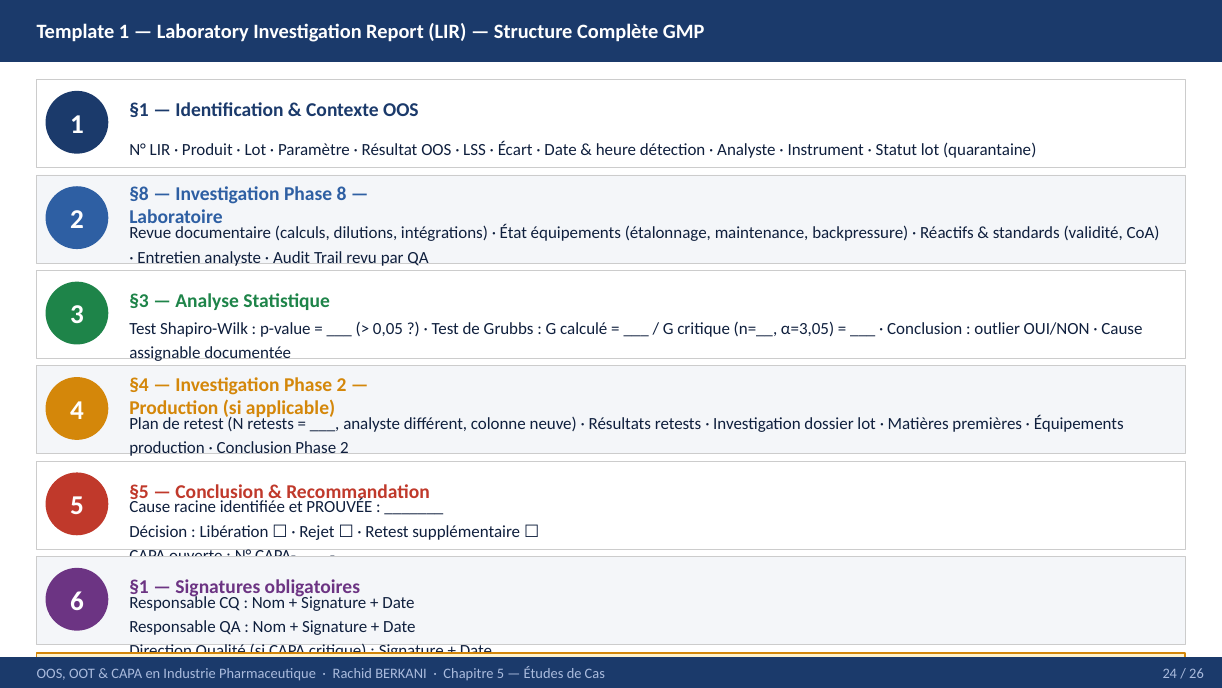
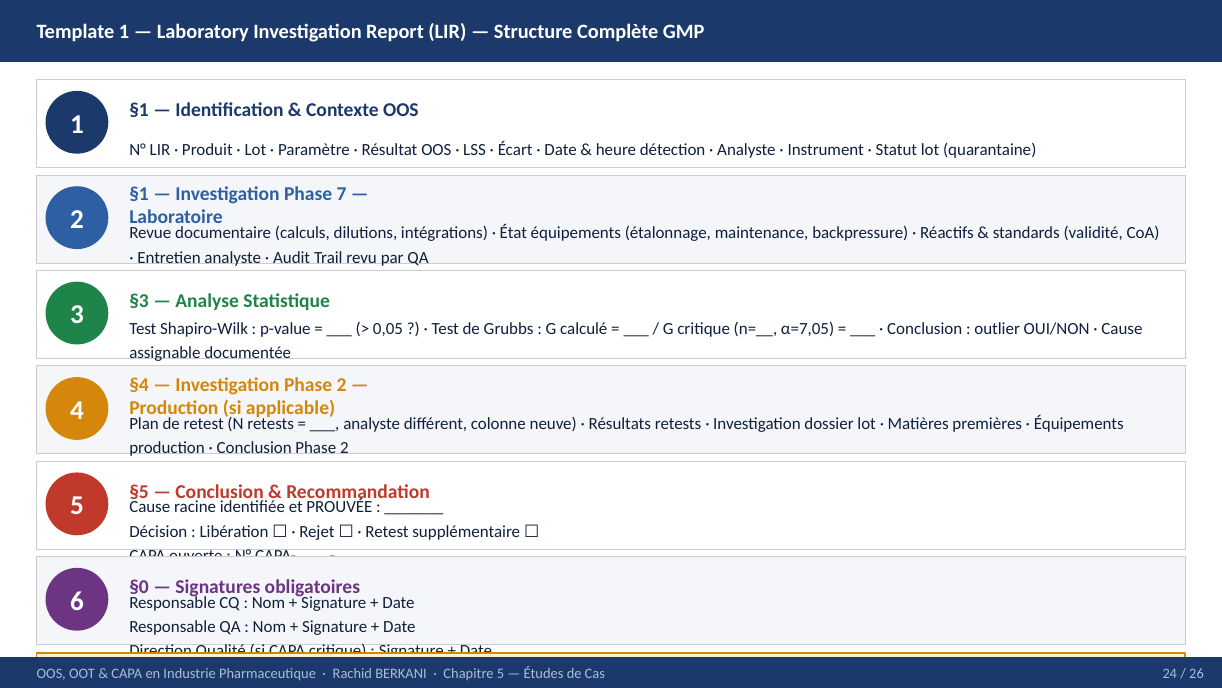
§8 at (139, 194): §8 -> §1
8: 8 -> 7
α=3,05: α=3,05 -> α=7,05
§1 at (139, 587): §1 -> §0
